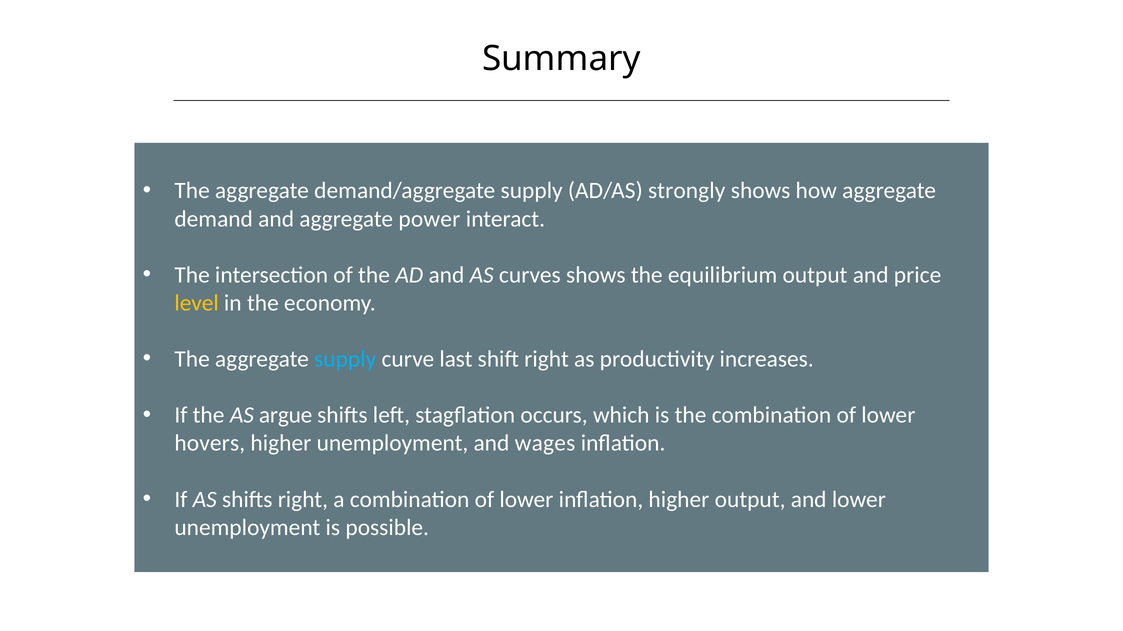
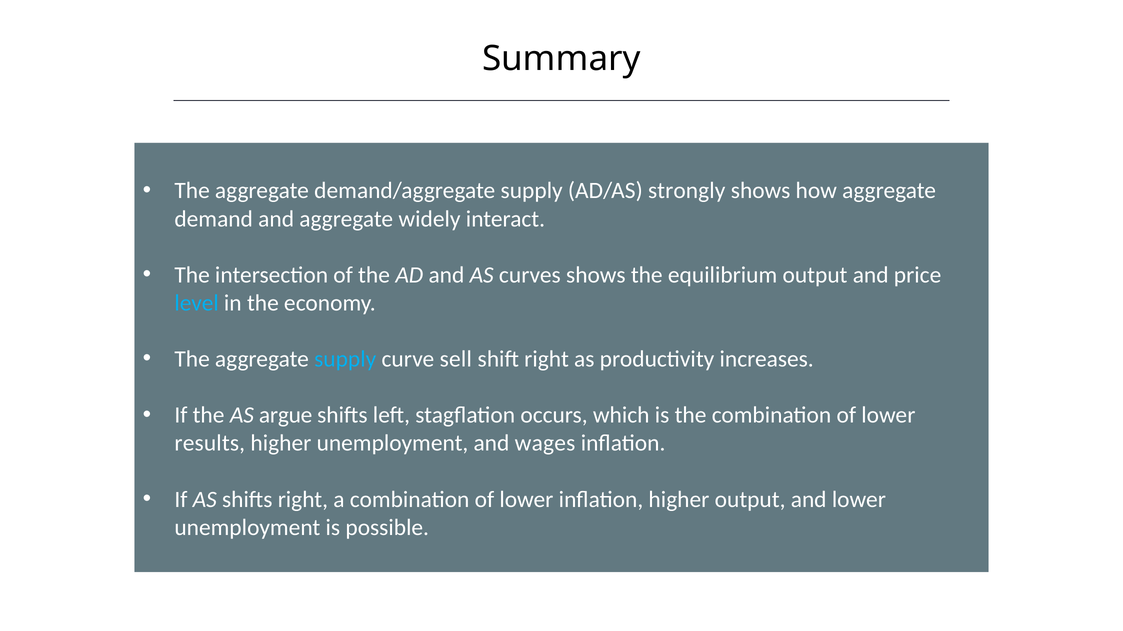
power: power -> widely
level colour: yellow -> light blue
last: last -> sell
hovers: hovers -> results
